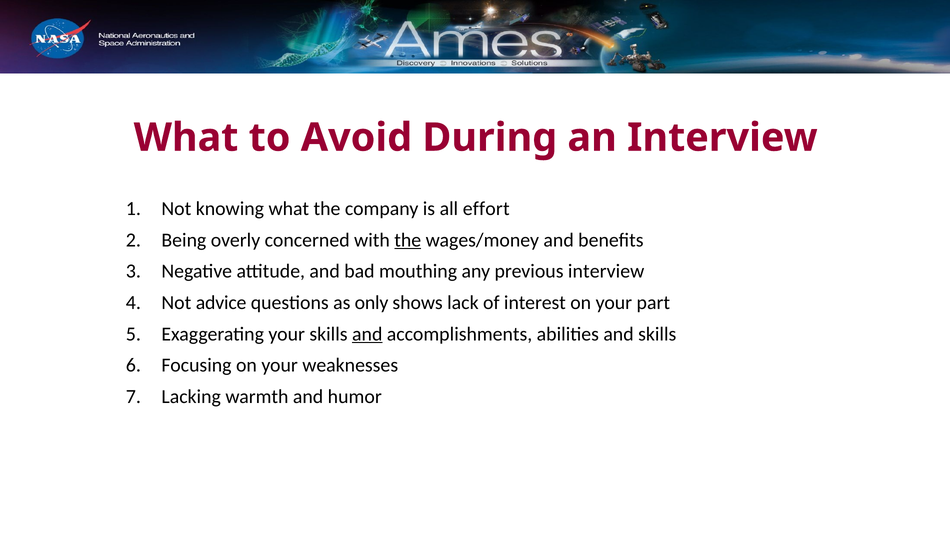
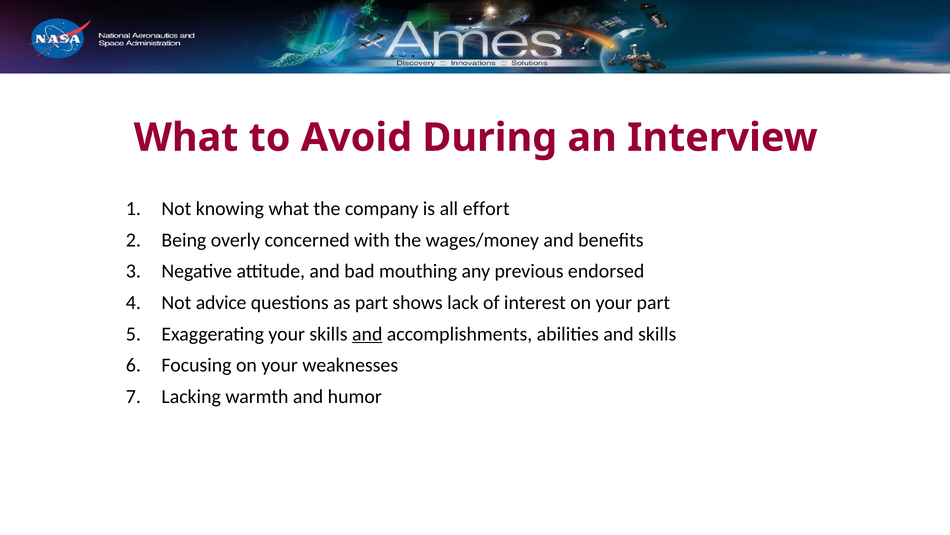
the at (408, 240) underline: present -> none
previous interview: interview -> endorsed
as only: only -> part
